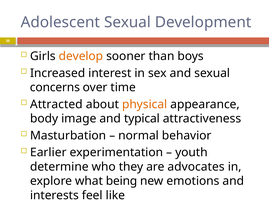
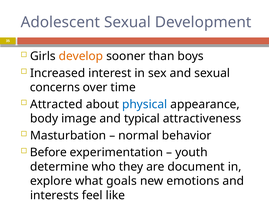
physical colour: orange -> blue
Earlier: Earlier -> Before
advocates: advocates -> document
being: being -> goals
